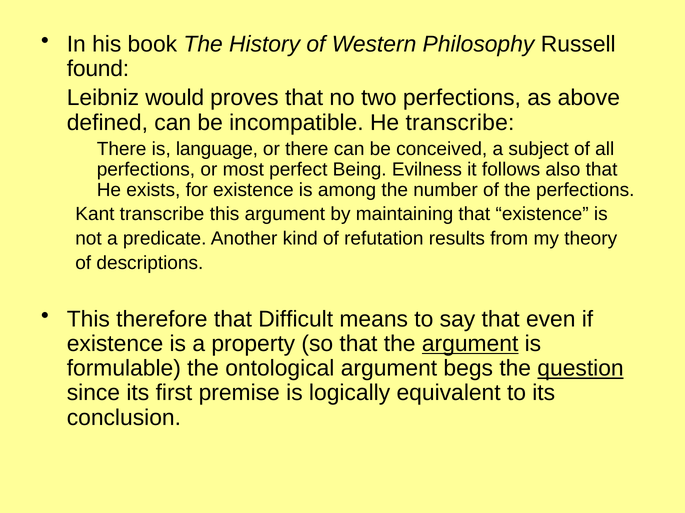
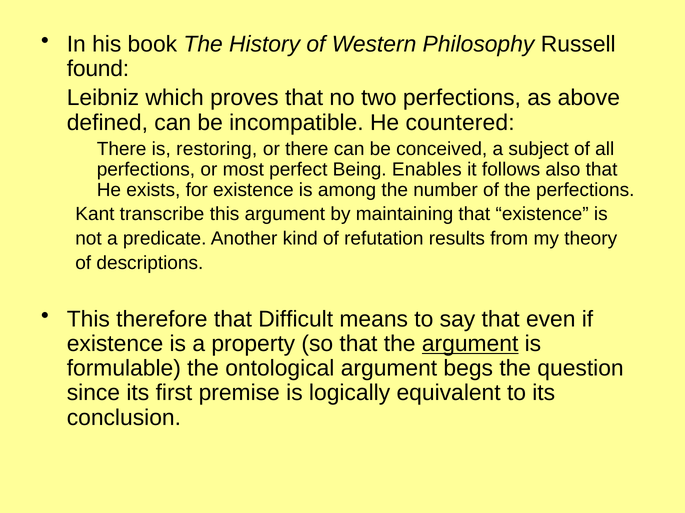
would: would -> which
He transcribe: transcribe -> countered
language: language -> restoring
Evilness: Evilness -> Enables
question underline: present -> none
